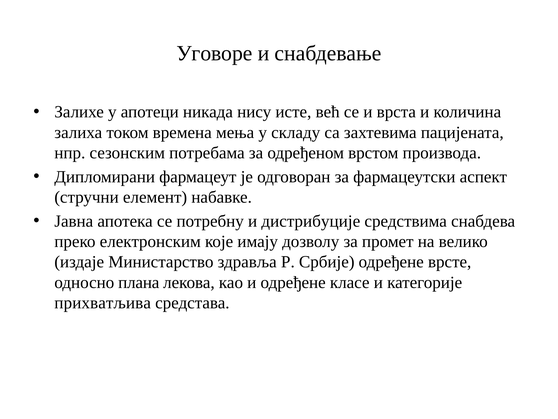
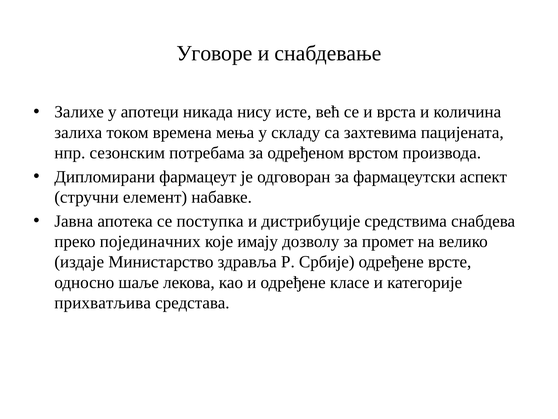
потребну: потребну -> поступка
електронским: електронским -> појединачних
плана: плана -> шаље
